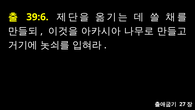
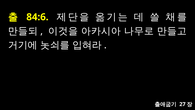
39:6: 39:6 -> 84:6
